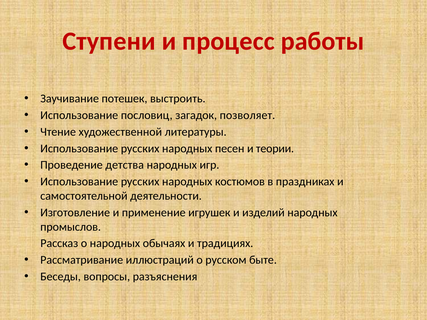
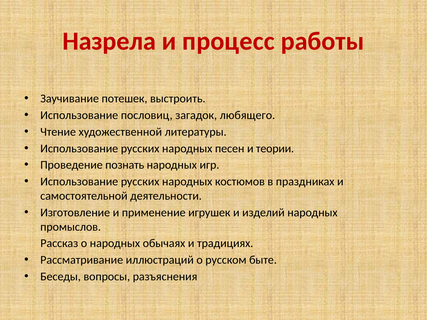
Ступени: Ступени -> Назрела
позволяет: позволяет -> любящего
детства: детства -> познать
